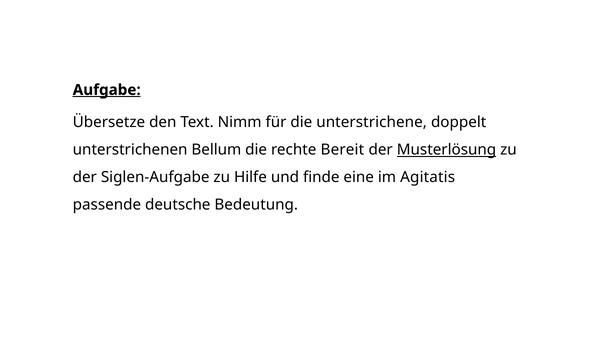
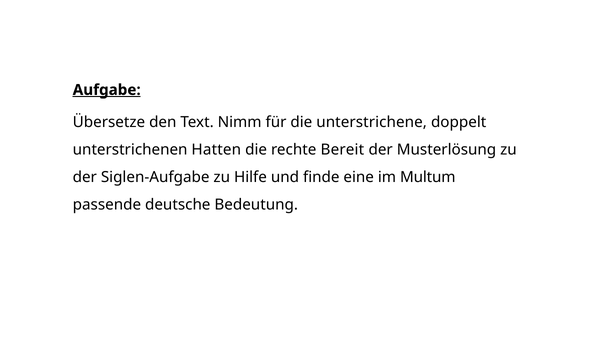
Bellum: Bellum -> Hatten
Musterlösung underline: present -> none
Agitatis: Agitatis -> Multum
